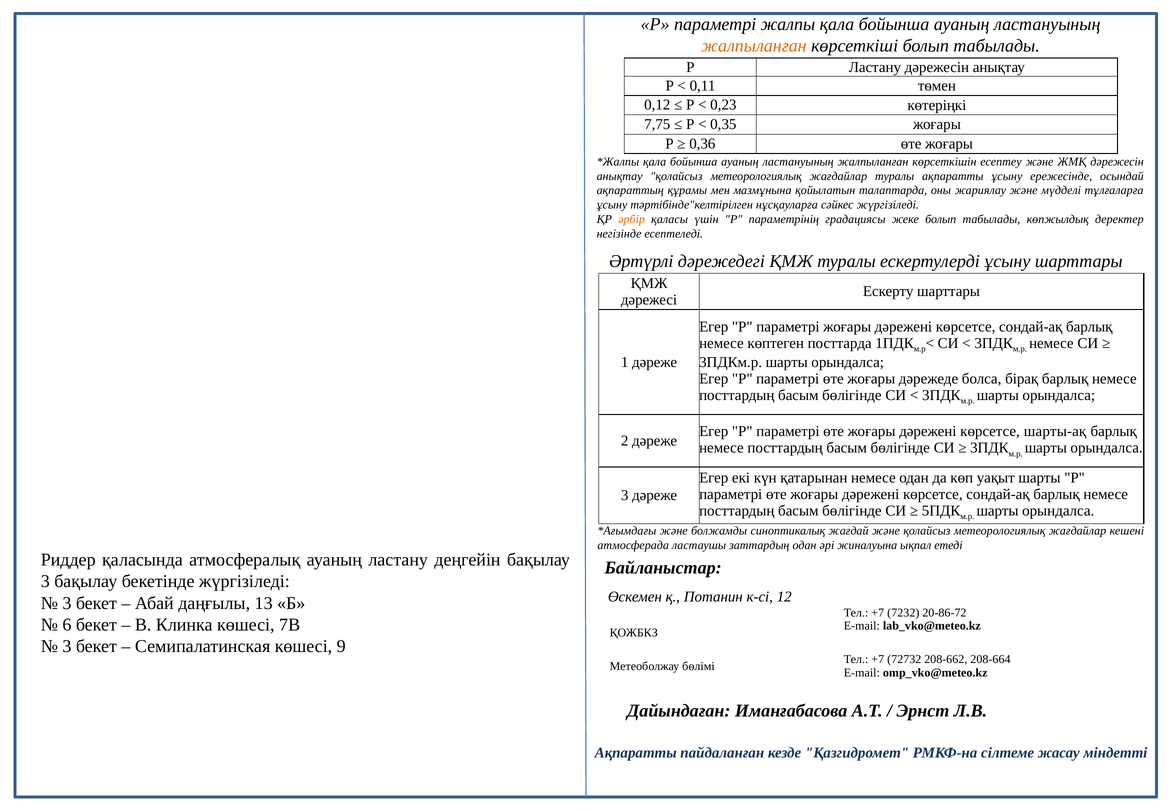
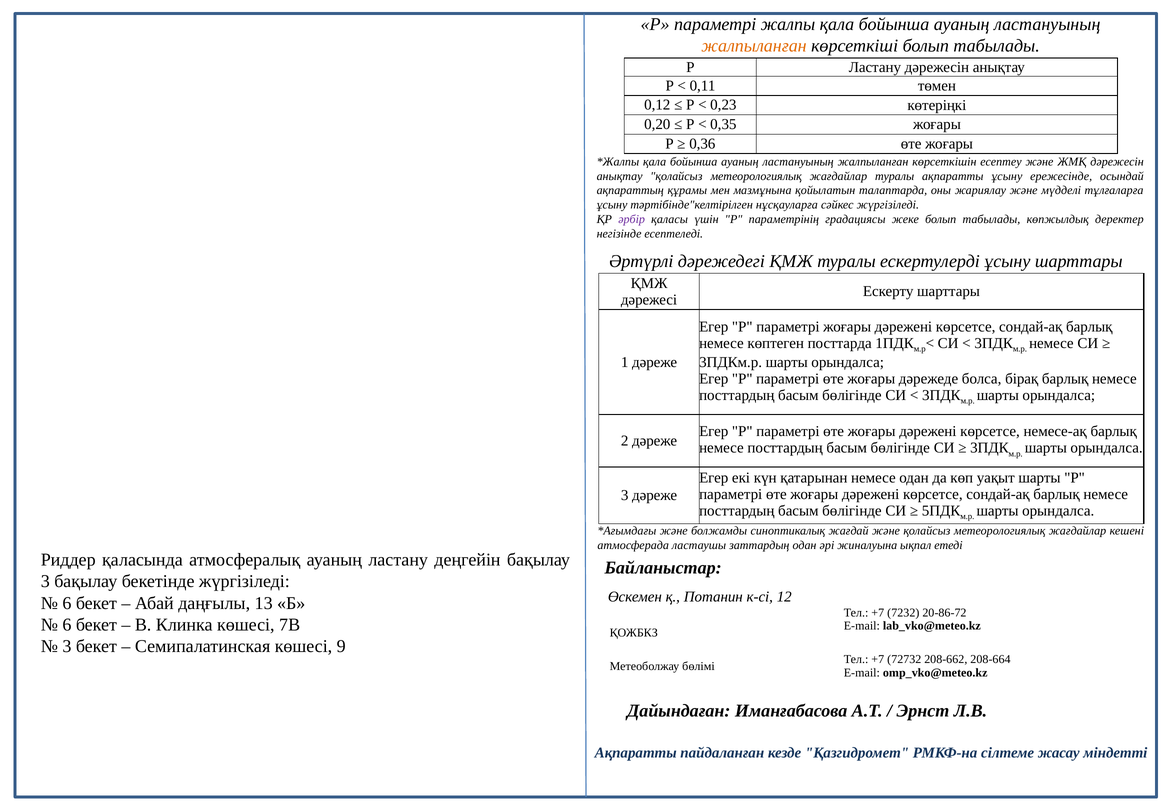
7,75: 7,75 -> 0,20
әрбір colour: orange -> purple
шарты-ақ: шарты-ақ -> немесе-ақ
3 at (67, 603): 3 -> 6
